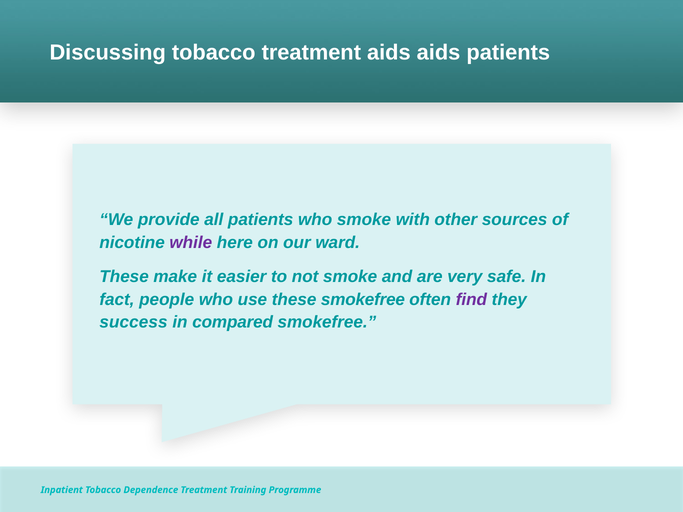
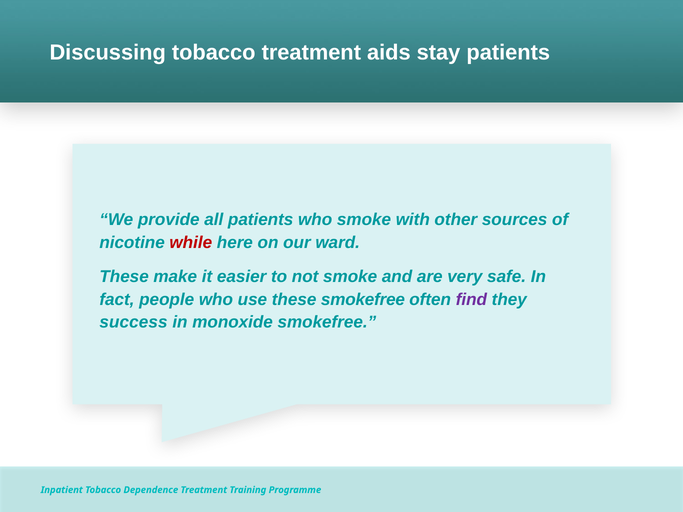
aids aids: aids -> stay
while colour: purple -> red
compared: compared -> monoxide
